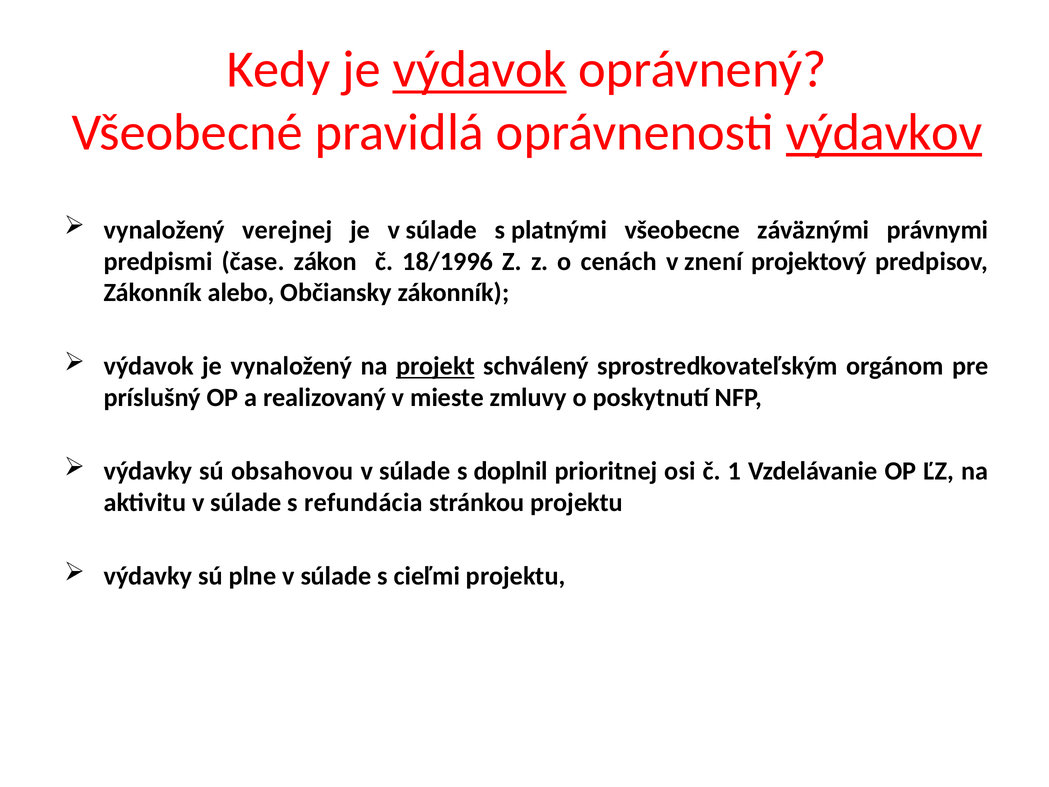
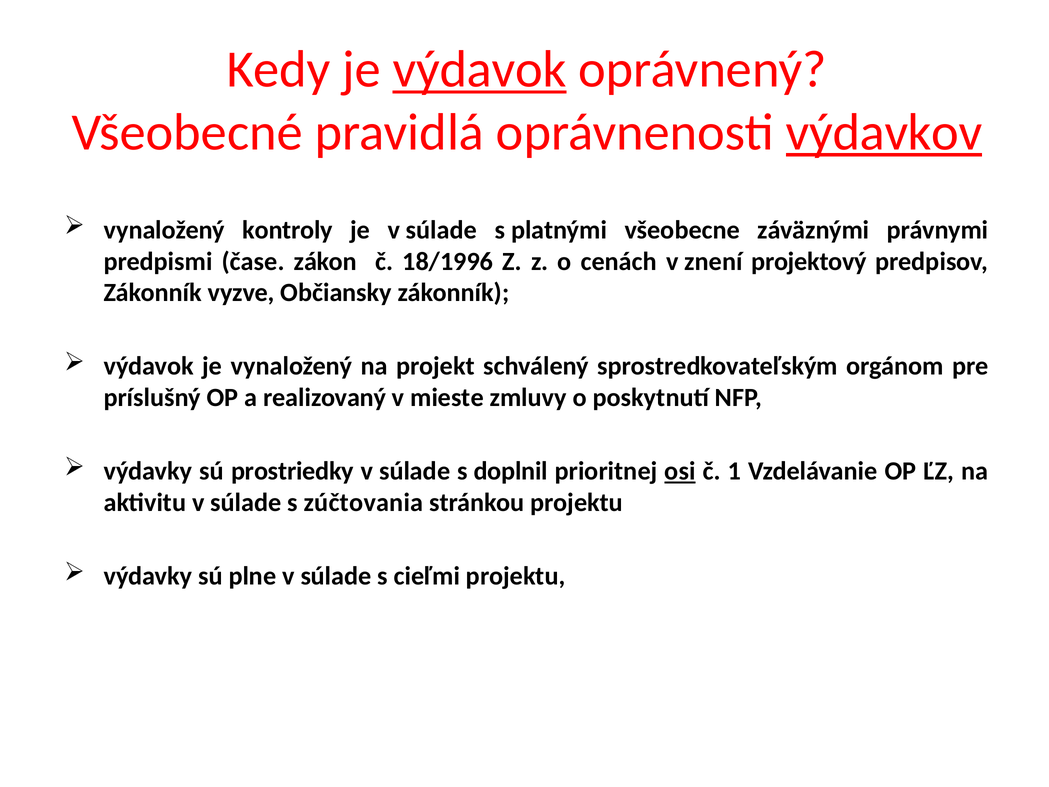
verejnej: verejnej -> kontroly
alebo: alebo -> vyzve
projekt underline: present -> none
obsahovou: obsahovou -> prostriedky
osi underline: none -> present
refundácia: refundácia -> zúčtovania
